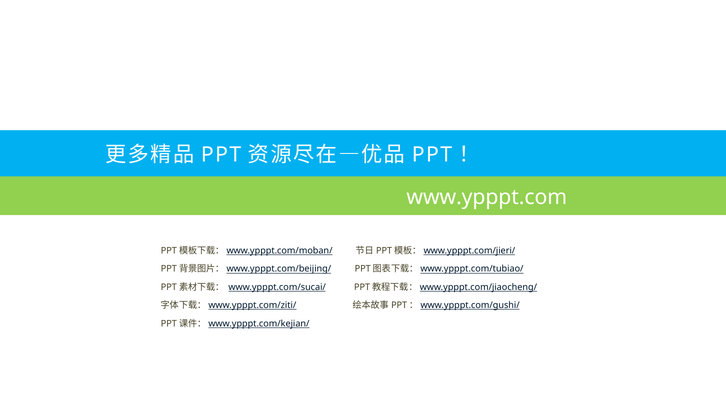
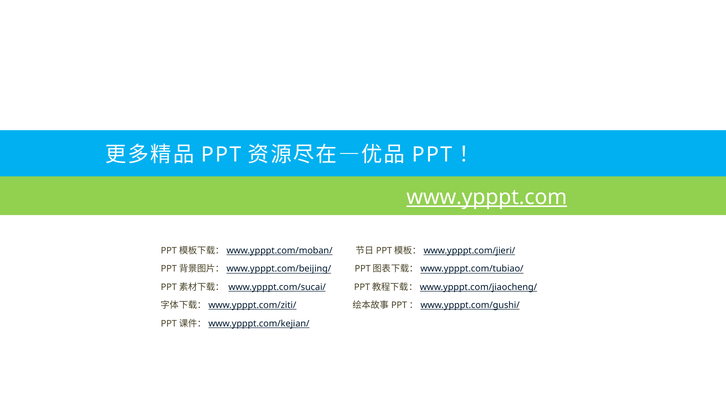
www.ypppt.com underline: none -> present
